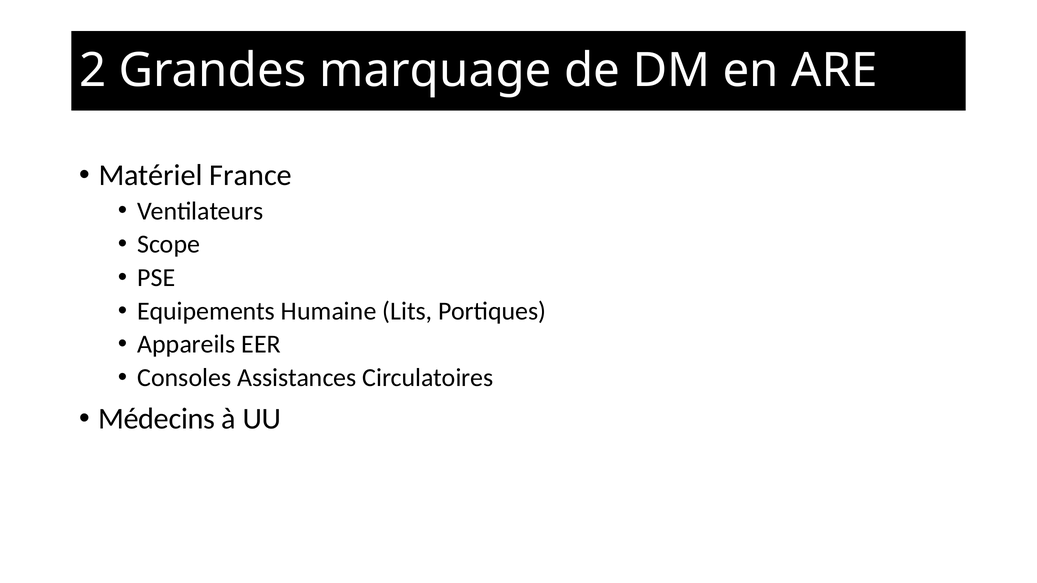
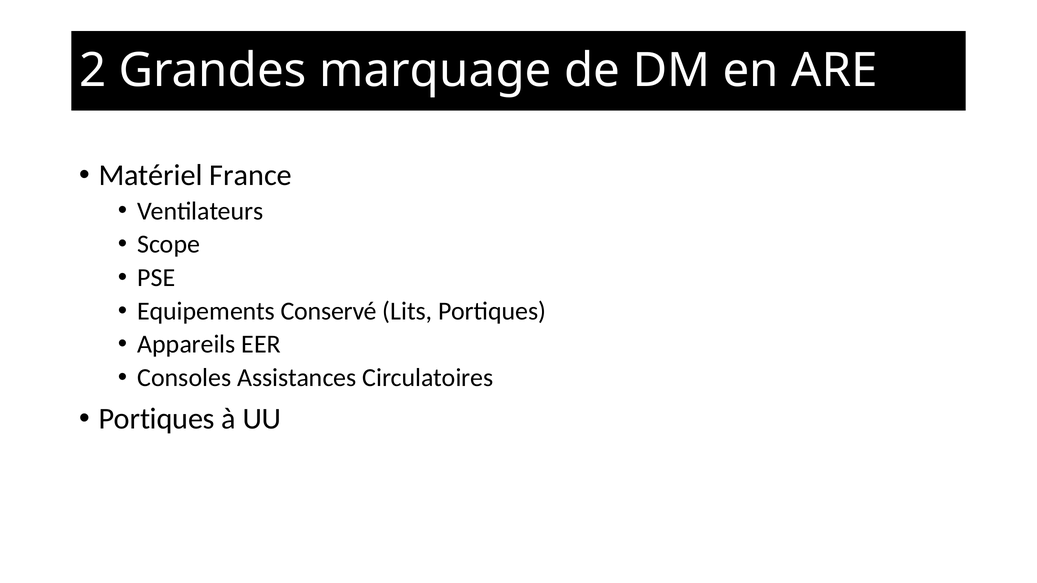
Humaine: Humaine -> Conservé
Médecins at (157, 419): Médecins -> Portiques
